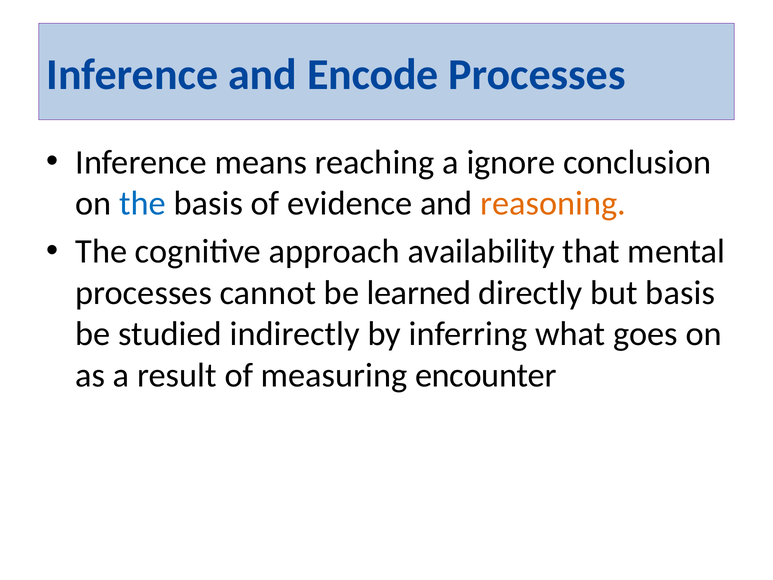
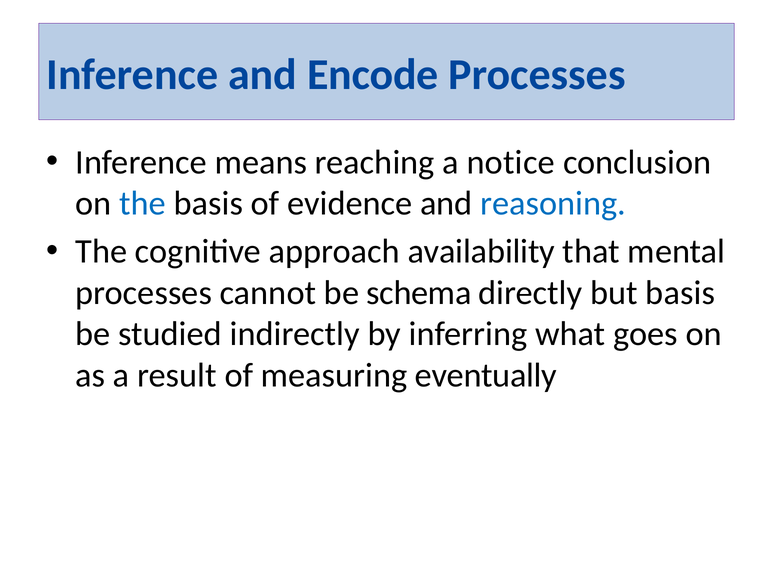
ignore: ignore -> notice
reasoning colour: orange -> blue
learned: learned -> schema
encounter: encounter -> eventually
